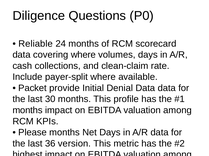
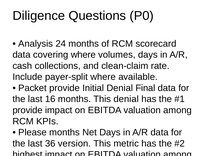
Reliable: Reliable -> Analysis
Denial Data: Data -> Final
30: 30 -> 16
This profile: profile -> denial
months at (28, 111): months -> provide
